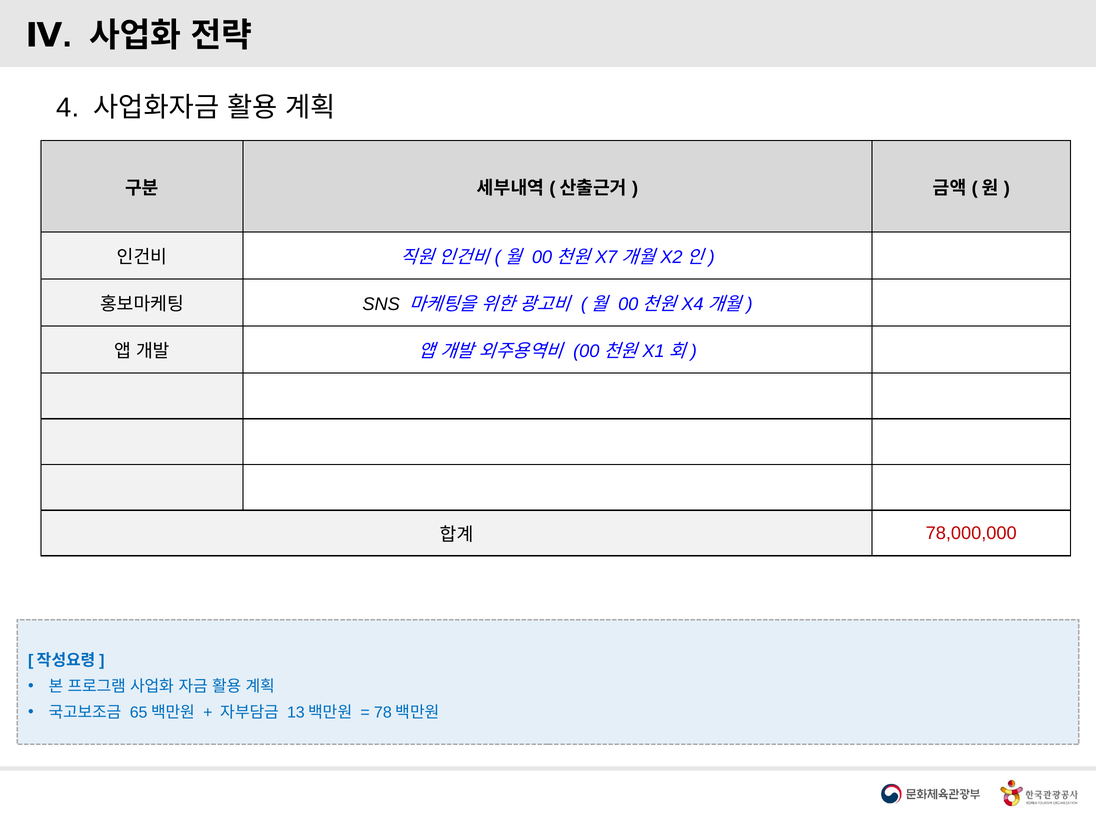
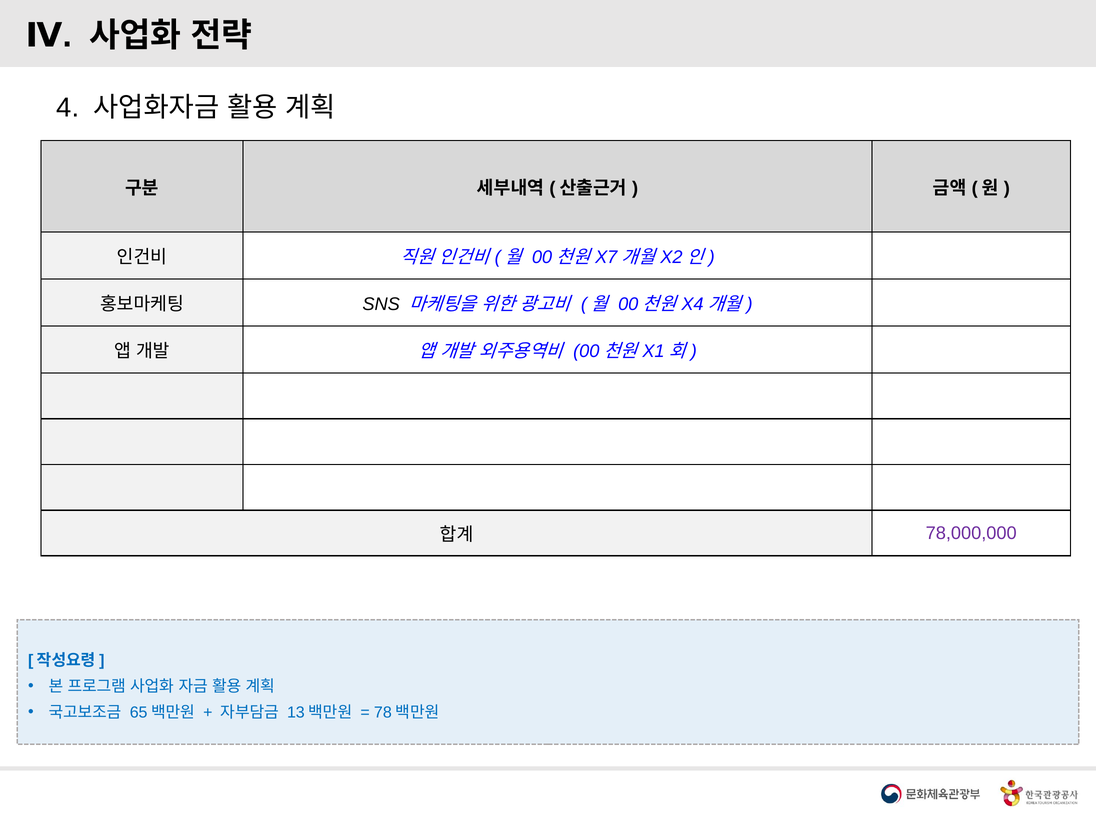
78,000,000 colour: red -> purple
